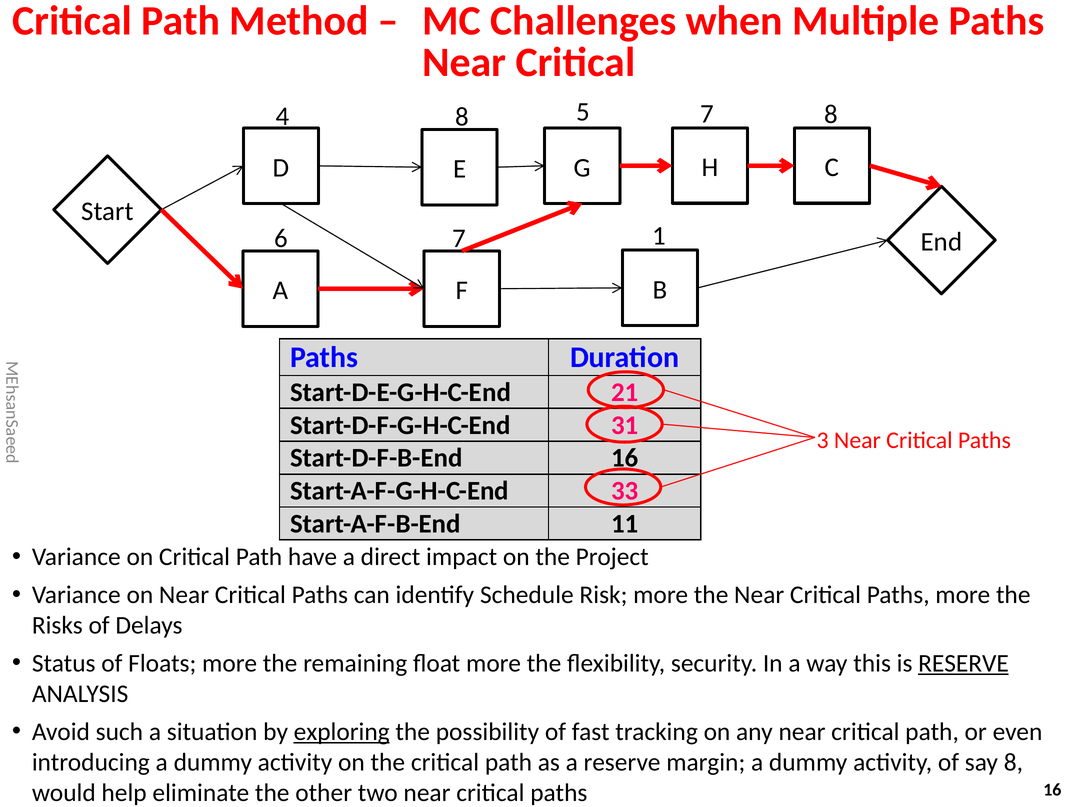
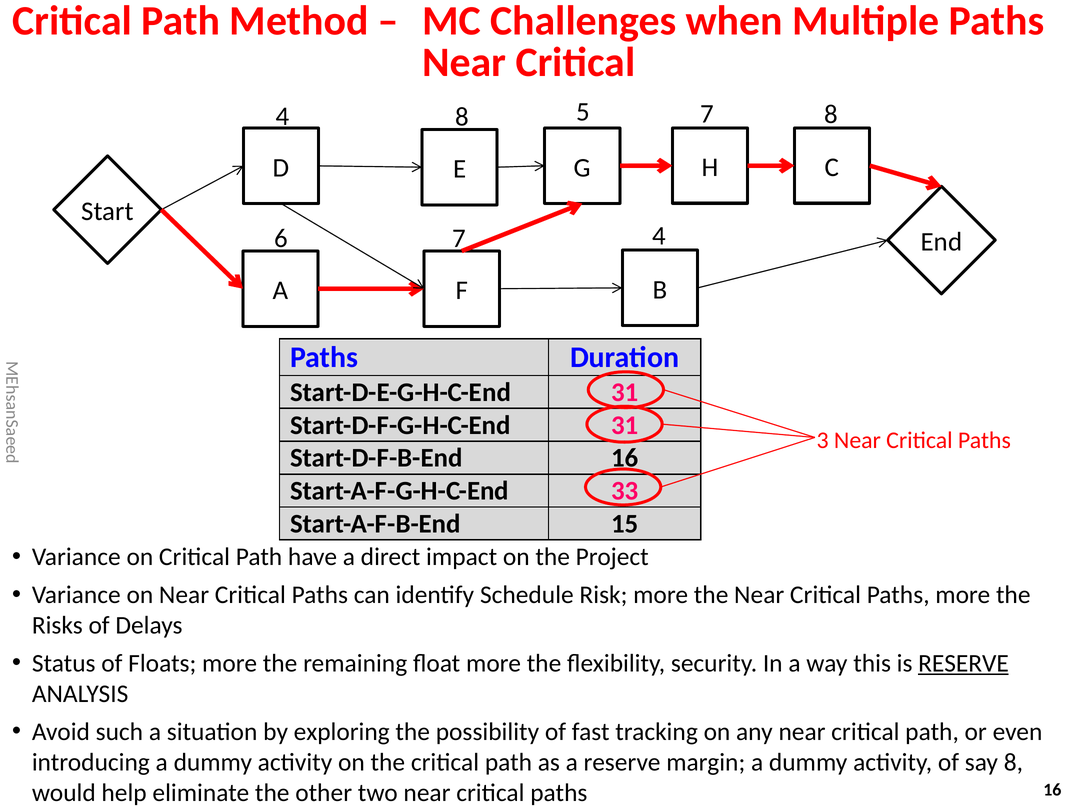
7 1: 1 -> 4
Start-D-E-G-H-C-End 21: 21 -> 31
11: 11 -> 15
exploring underline: present -> none
